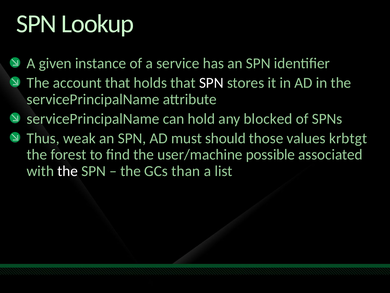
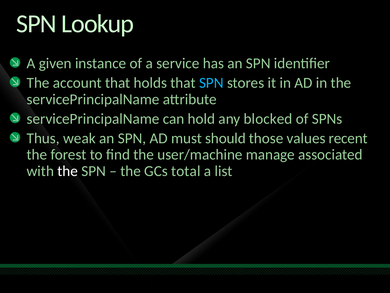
SPN at (211, 83) colour: white -> light blue
krbtgt: krbtgt -> recent
possible: possible -> manage
than: than -> total
